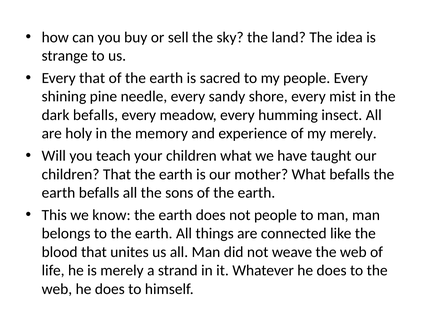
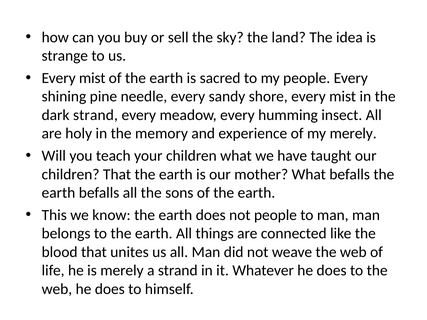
that at (92, 78): that -> mist
dark befalls: befalls -> strand
